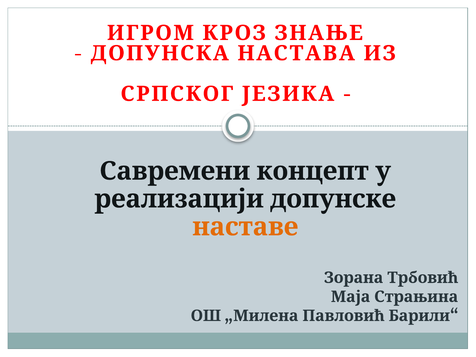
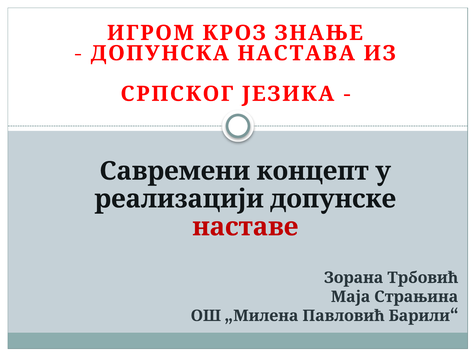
наставе colour: orange -> red
